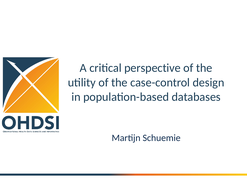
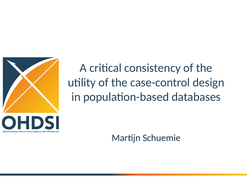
perspective: perspective -> consistency
